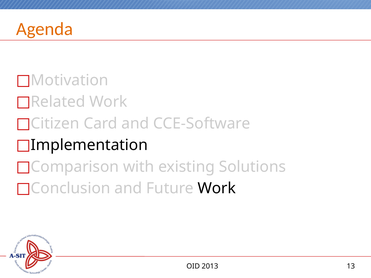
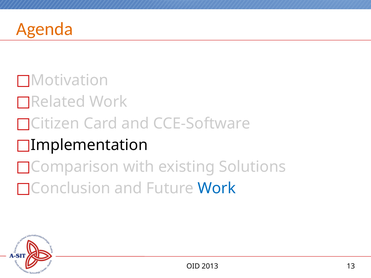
Work at (217, 188) colour: black -> blue
